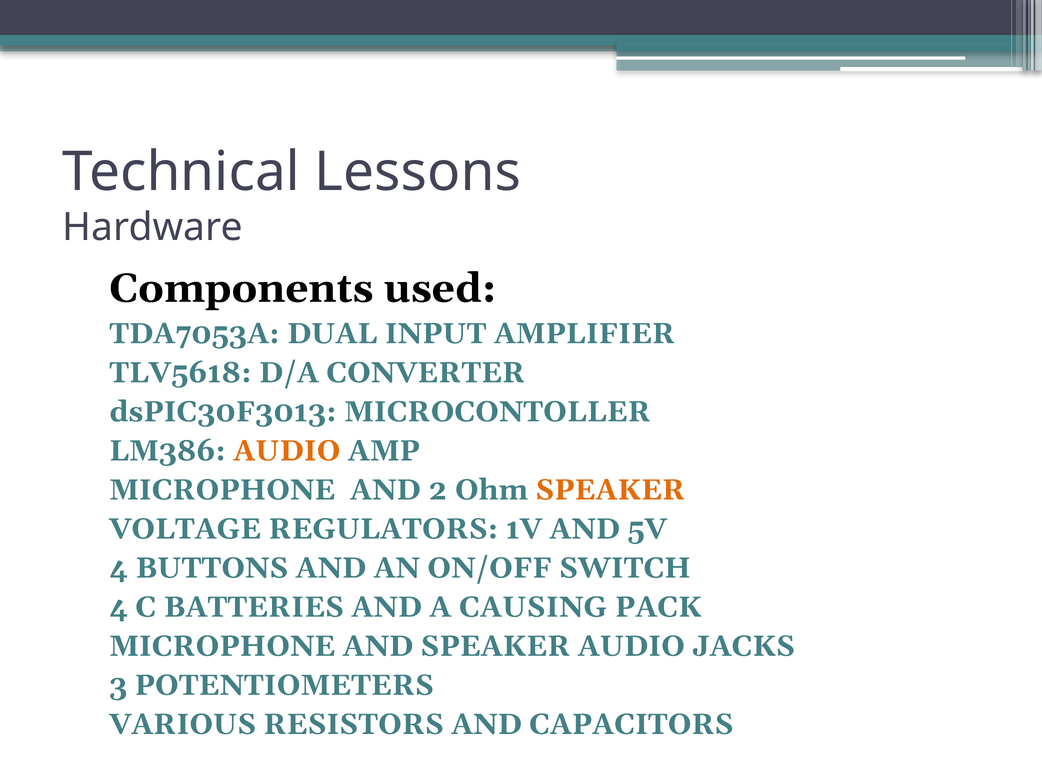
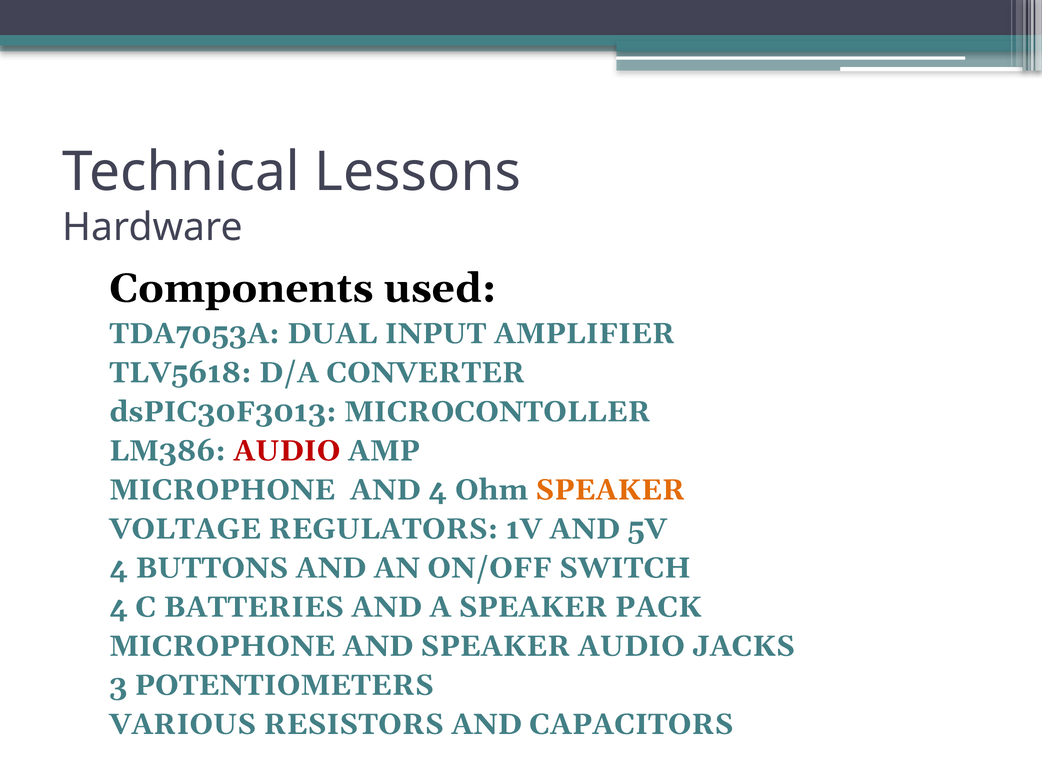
AUDIO at (287, 451) colour: orange -> red
AND 2: 2 -> 4
A CAUSING: CAUSING -> SPEAKER
